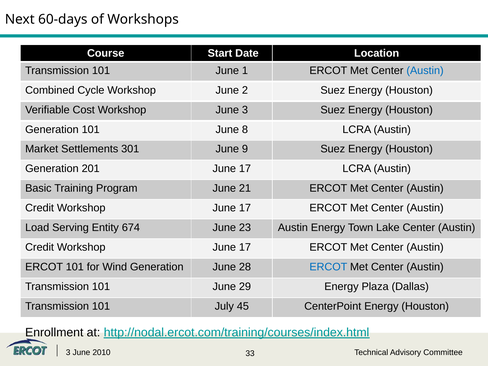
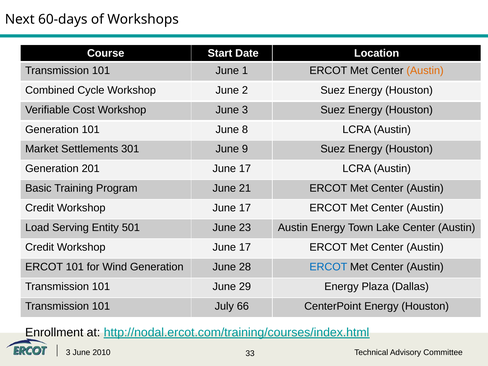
Austin at (425, 71) colour: blue -> orange
674: 674 -> 501
45: 45 -> 66
